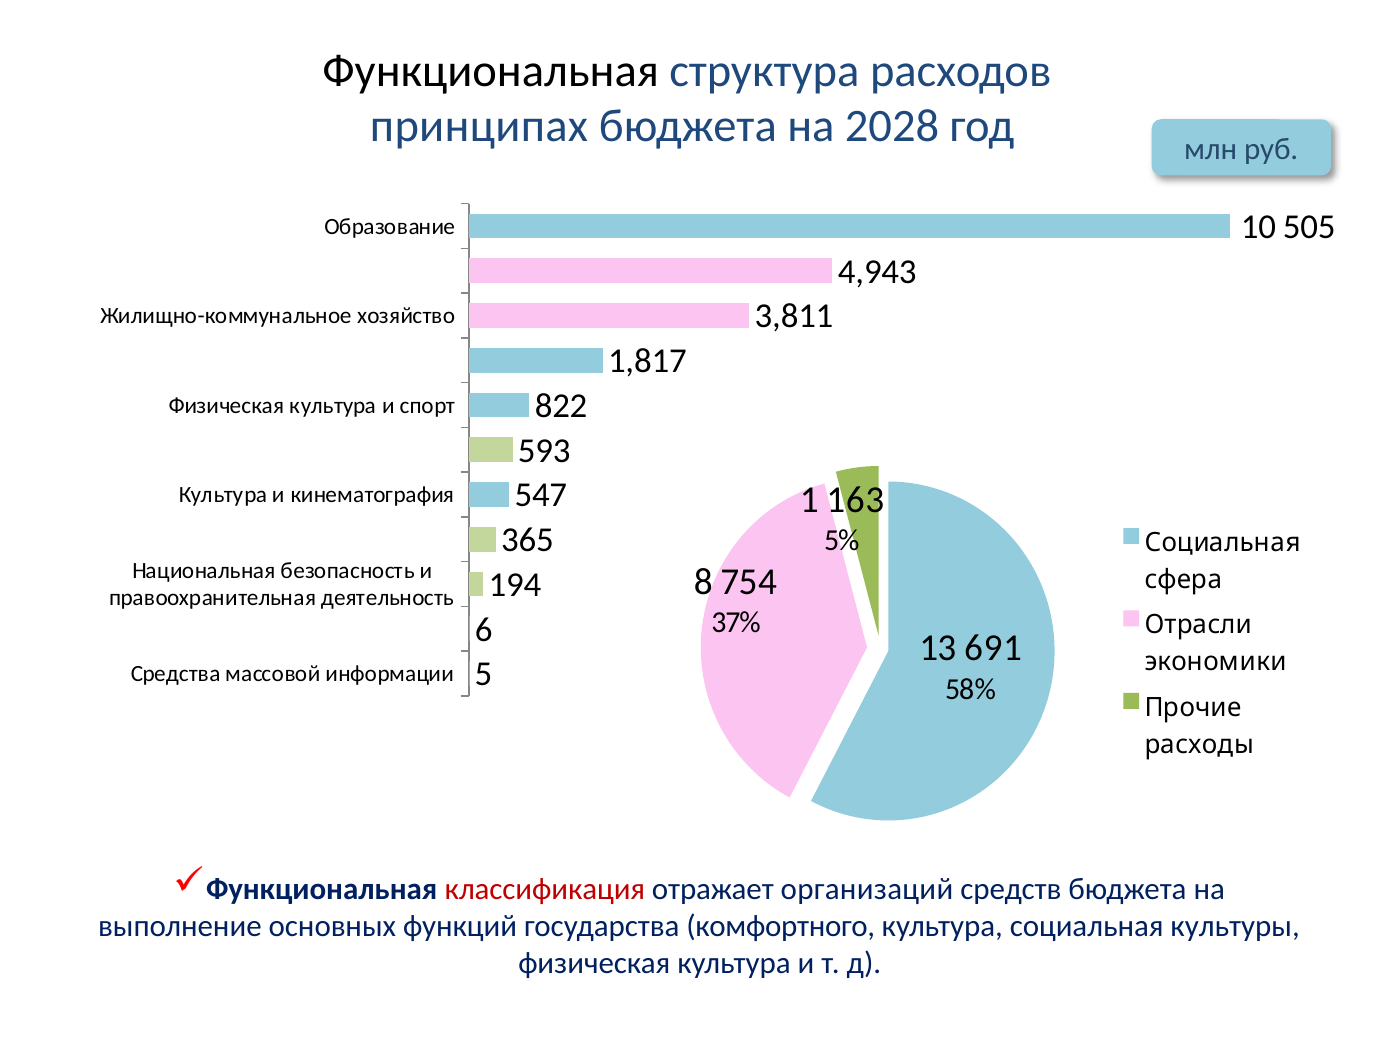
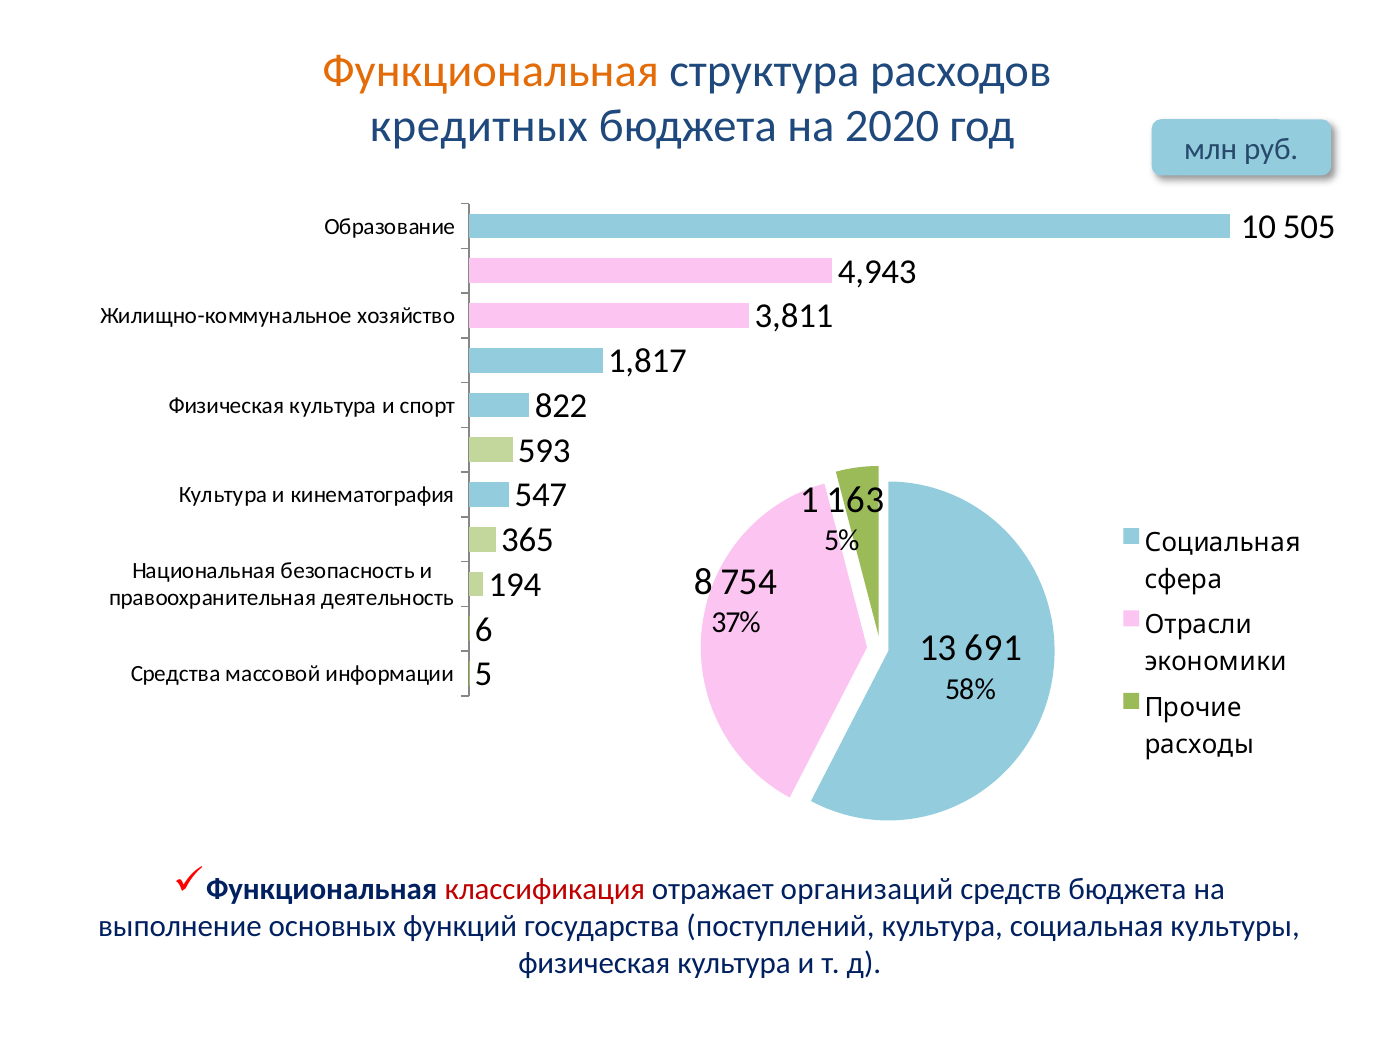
Функциональная at (491, 71) colour: black -> orange
принципах: принципах -> кредитных
2028: 2028 -> 2020
комфортного: комфортного -> поступлений
